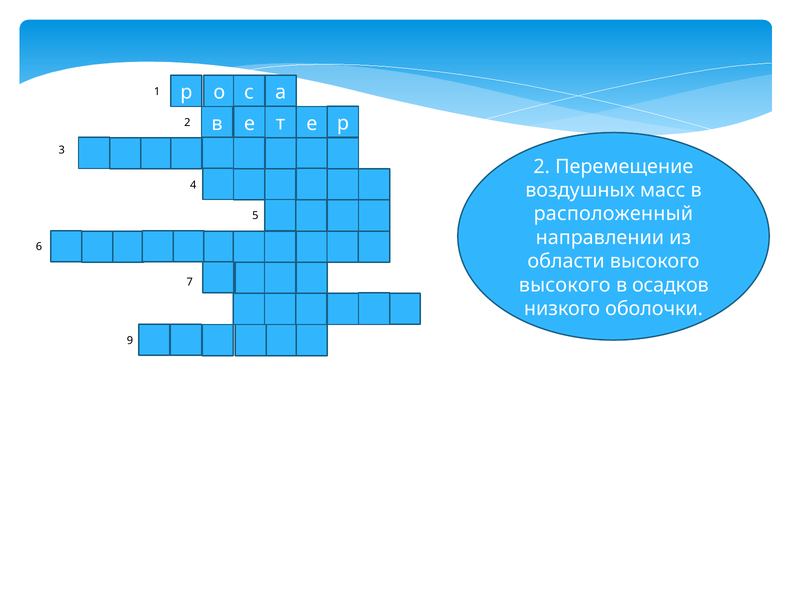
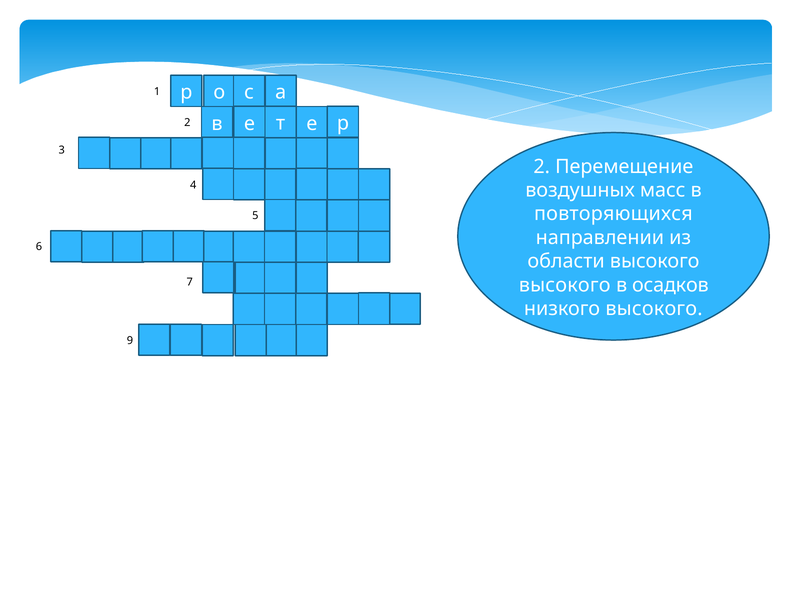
расположенный: расположенный -> повторяющихся
низкого оболочки: оболочки -> высокого
